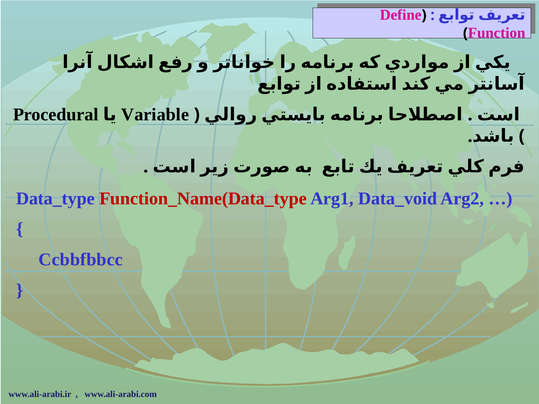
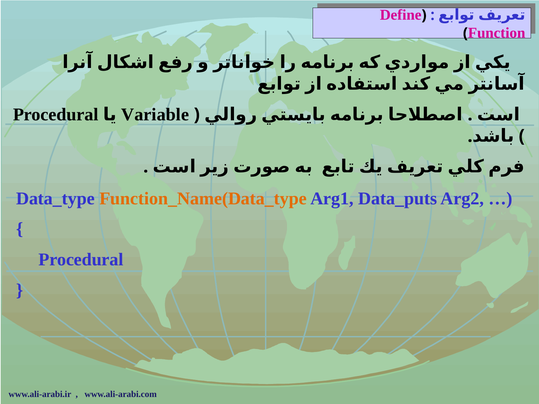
Function_Name(Data_type colour: red -> orange
Data_void: Data_void -> Data_puts
Ccbbfbbcc at (81, 260): Ccbbfbbcc -> Procedural
